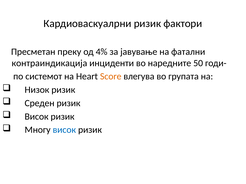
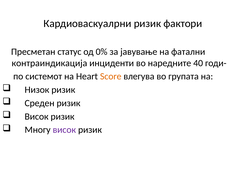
преку: преку -> статус
4%: 4% -> 0%
50: 50 -> 40
висок at (64, 130) colour: blue -> purple
